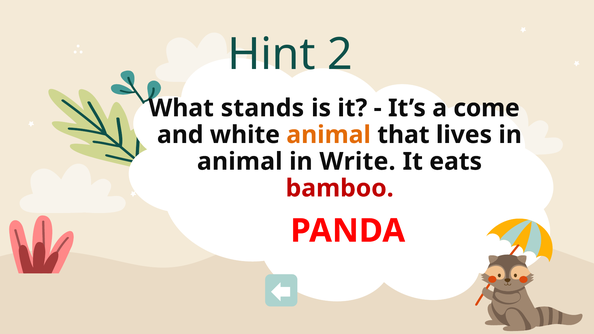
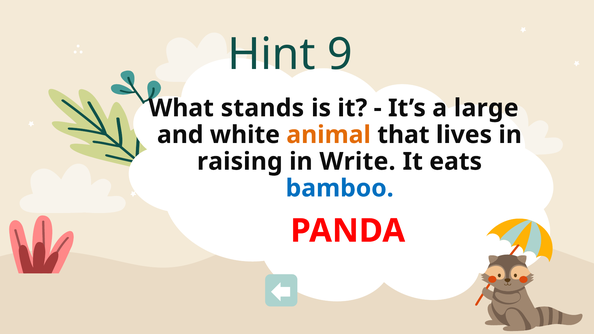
2: 2 -> 9
come: come -> large
animal at (240, 162): animal -> raising
bamboo colour: red -> blue
